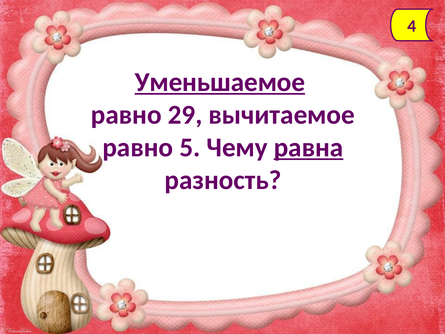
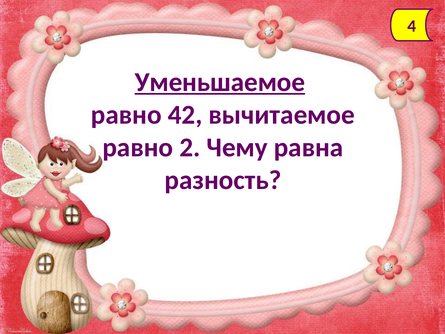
29: 29 -> 42
5: 5 -> 2
равна underline: present -> none
